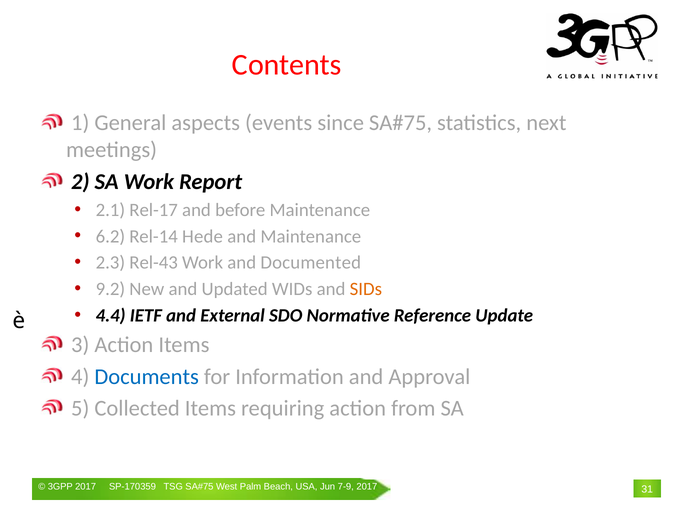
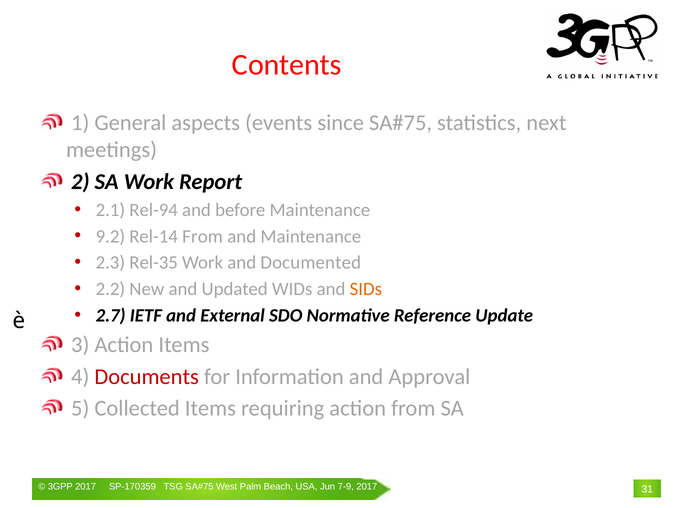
Rel-17: Rel-17 -> Rel-94
6.2: 6.2 -> 9.2
Rel-14 Hede: Hede -> From
Rel-43: Rel-43 -> Rel-35
9.2: 9.2 -> 2.2
4.4: 4.4 -> 2.7
Documents colour: blue -> red
